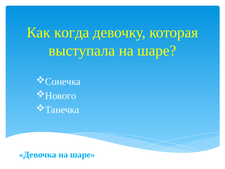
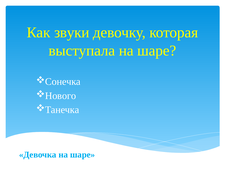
когда: когда -> звуки
